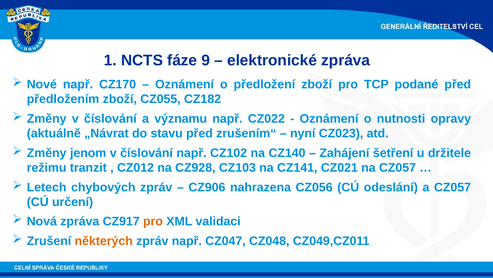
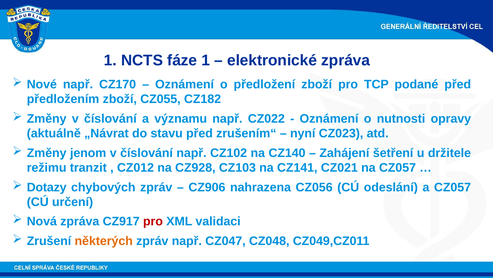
fáze 9: 9 -> 1
Letech: Letech -> Dotazy
pro at (153, 221) colour: orange -> red
